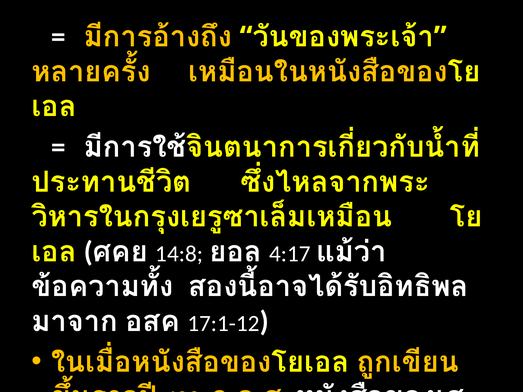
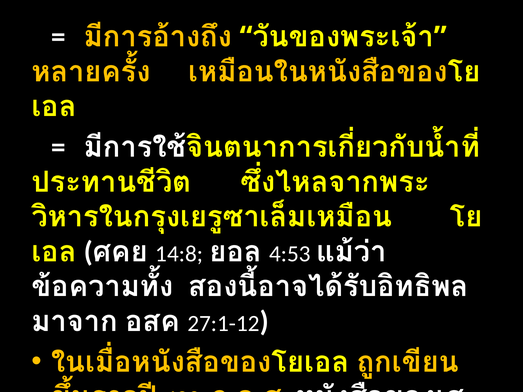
4:17: 4:17 -> 4:53
17:1-12: 17:1-12 -> 27:1-12
